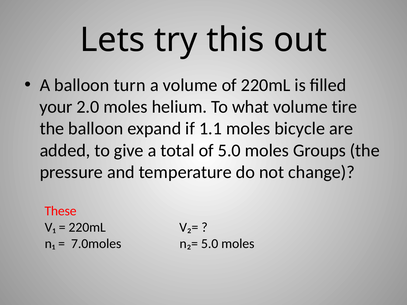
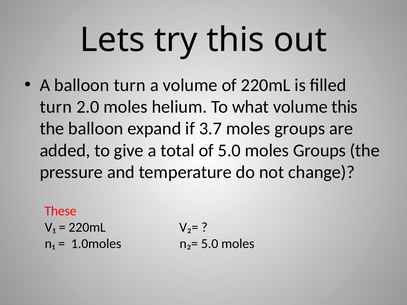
your at (56, 107): your -> turn
volume tire: tire -> this
1.1: 1.1 -> 3.7
bicycle at (300, 129): bicycle -> groups
7.0moles: 7.0moles -> 1.0moles
